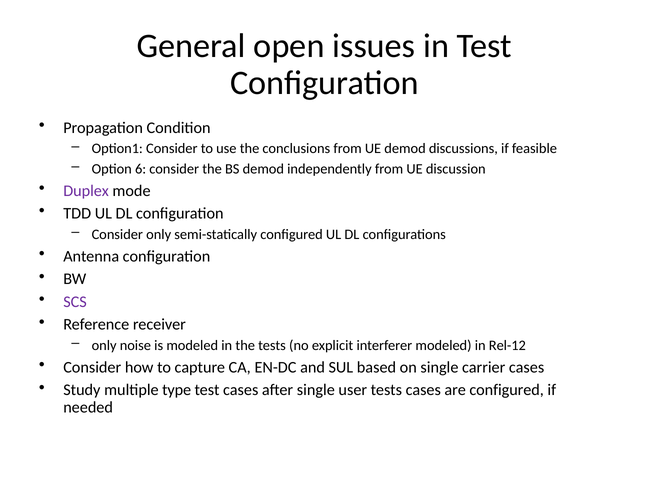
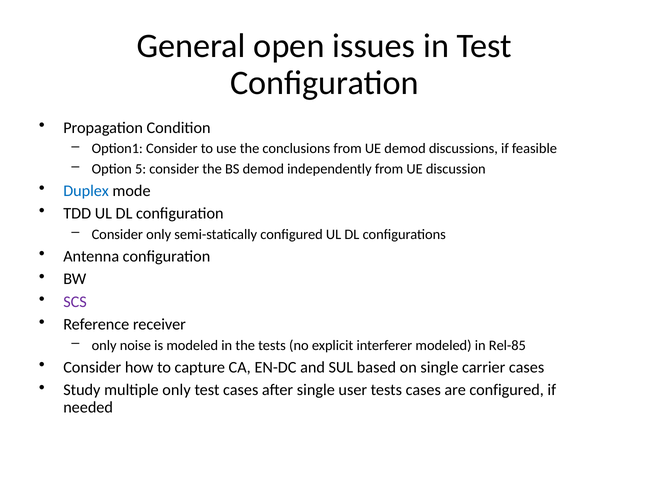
6: 6 -> 5
Duplex colour: purple -> blue
Rel-12: Rel-12 -> Rel-85
multiple type: type -> only
